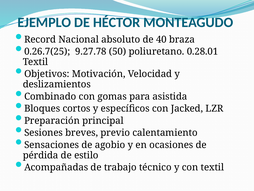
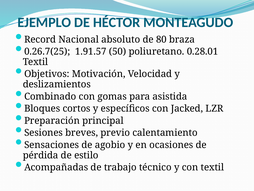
40: 40 -> 80
9.27.78: 9.27.78 -> 1.91.57
